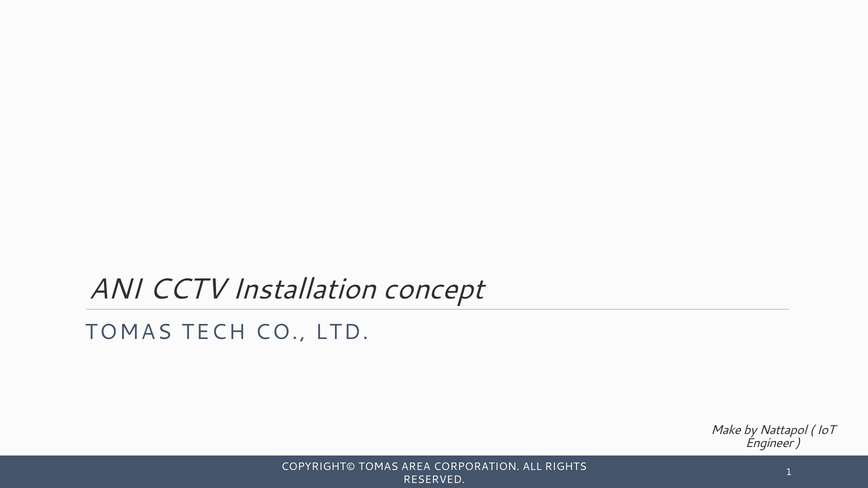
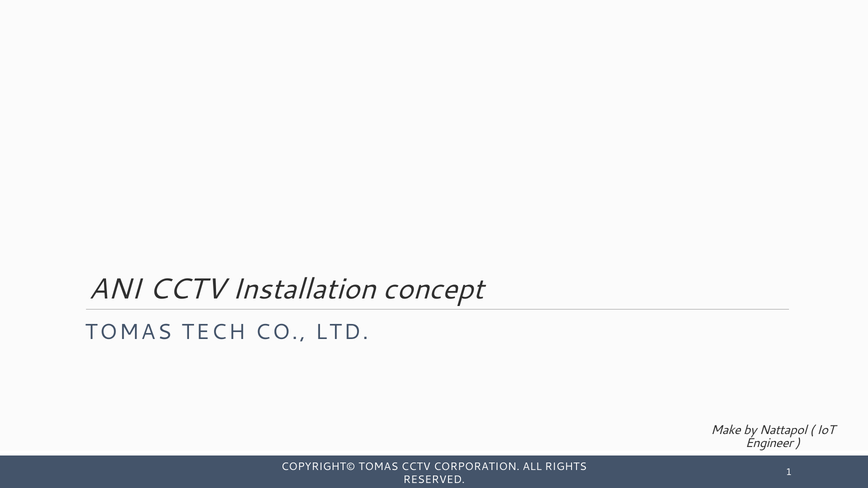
TOMAS AREA: AREA -> CCTV
